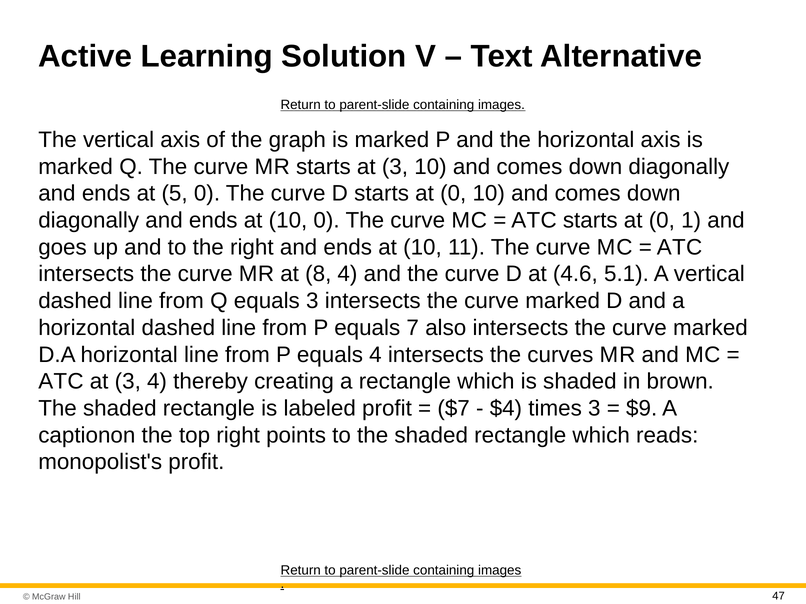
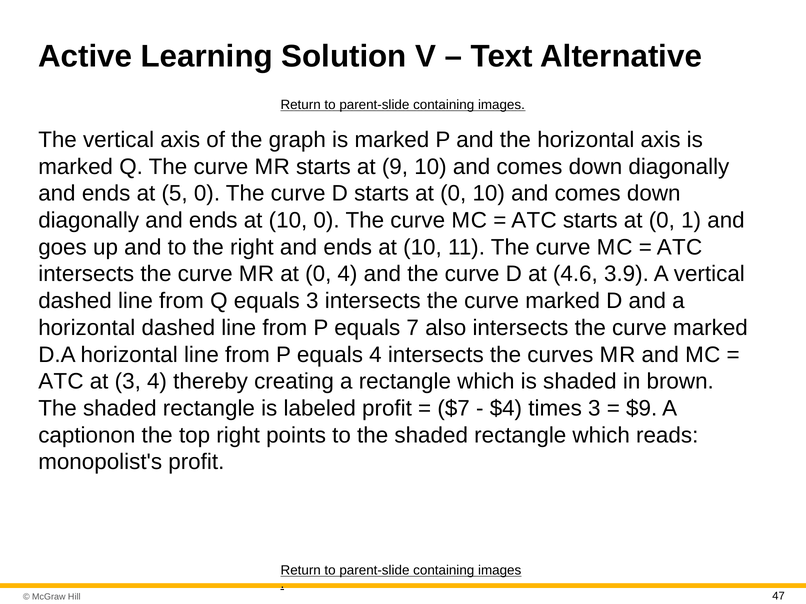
starts at 3: 3 -> 9
R at 8: 8 -> 0
5.1: 5.1 -> 3.9
